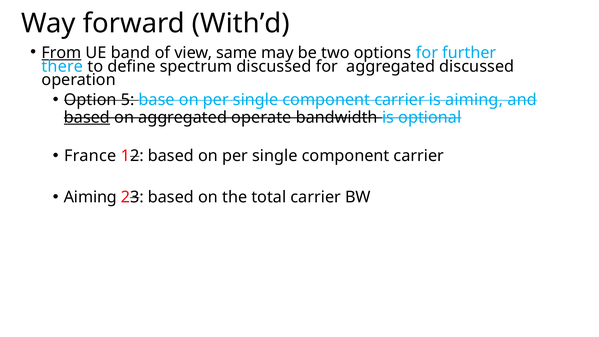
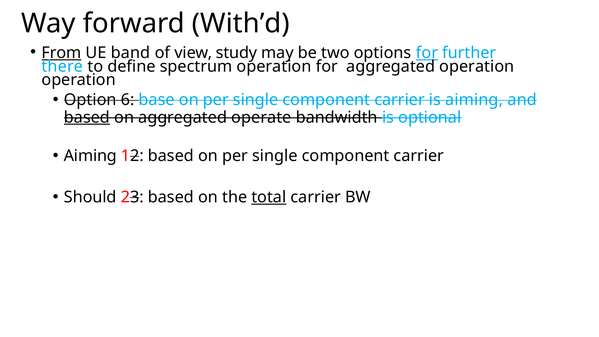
same: same -> study
for at (427, 53) underline: none -> present
spectrum discussed: discussed -> operation
aggregated discussed: discussed -> operation
5: 5 -> 6
France at (90, 156): France -> Aiming
Aiming at (90, 197): Aiming -> Should
total underline: none -> present
